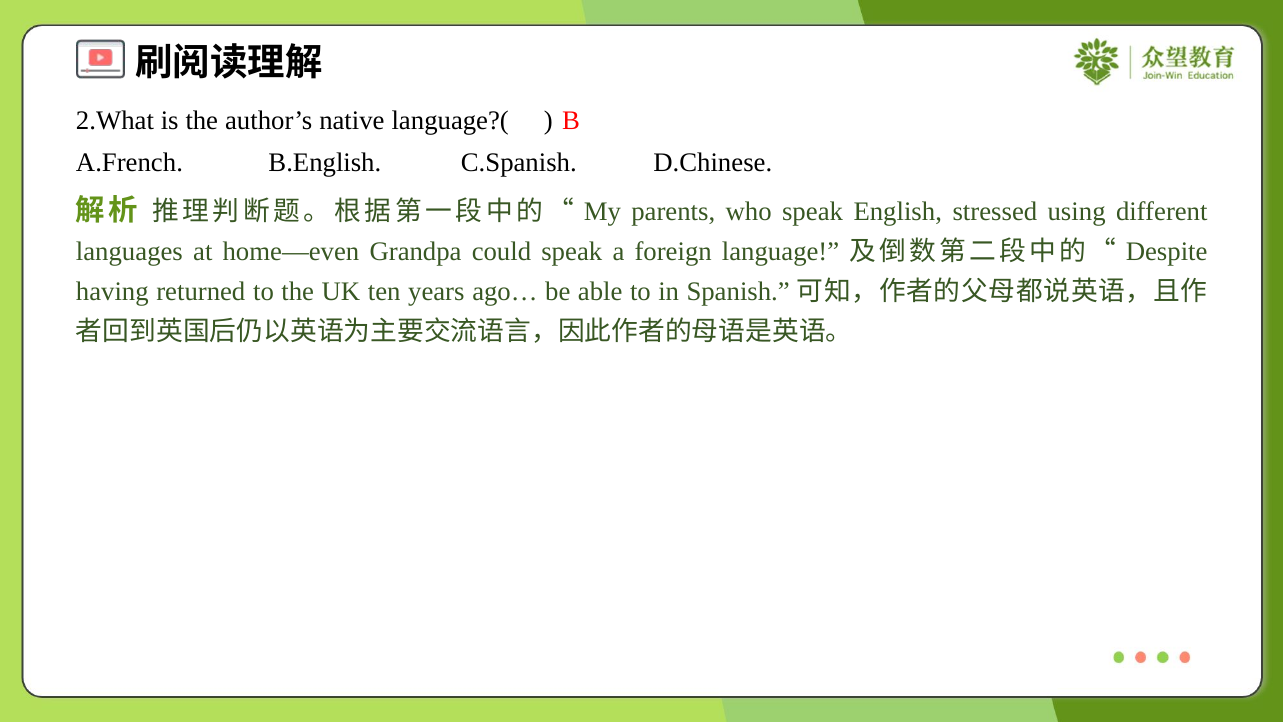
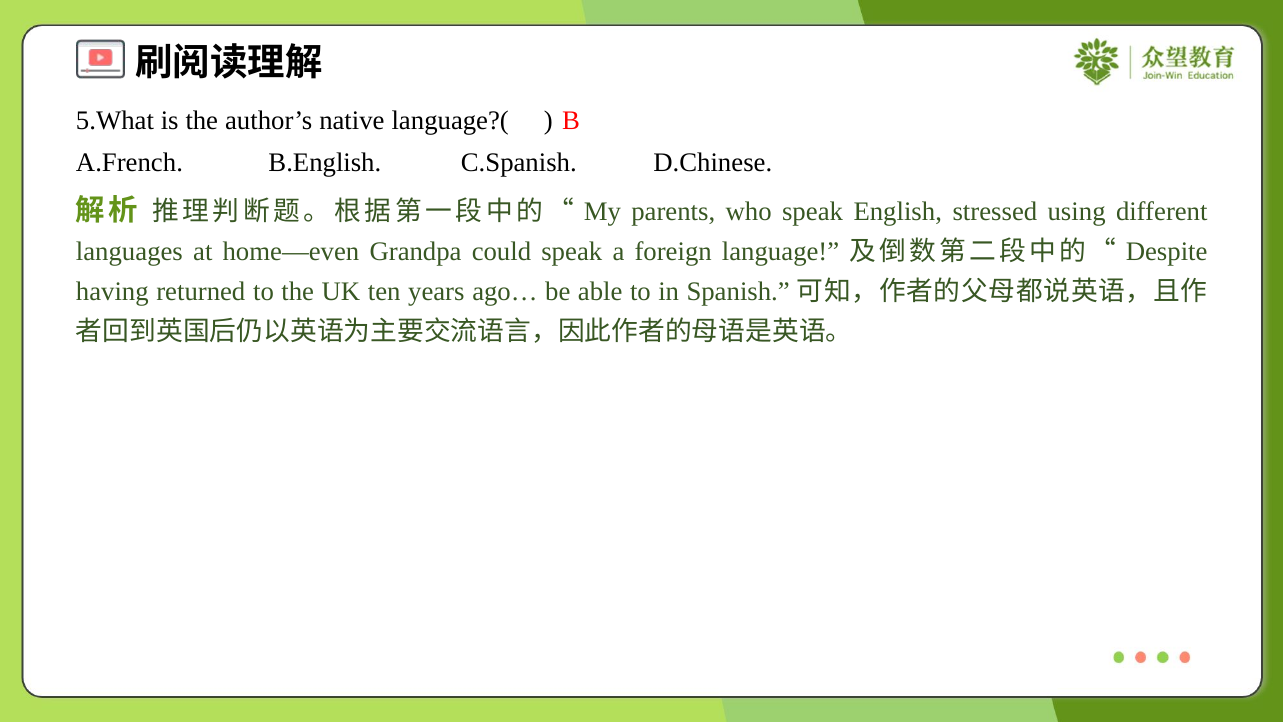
2.What: 2.What -> 5.What
